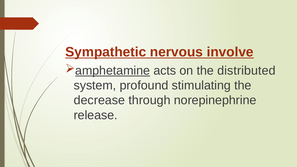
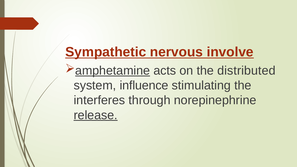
profound: profound -> influence
decrease: decrease -> interferes
release underline: none -> present
